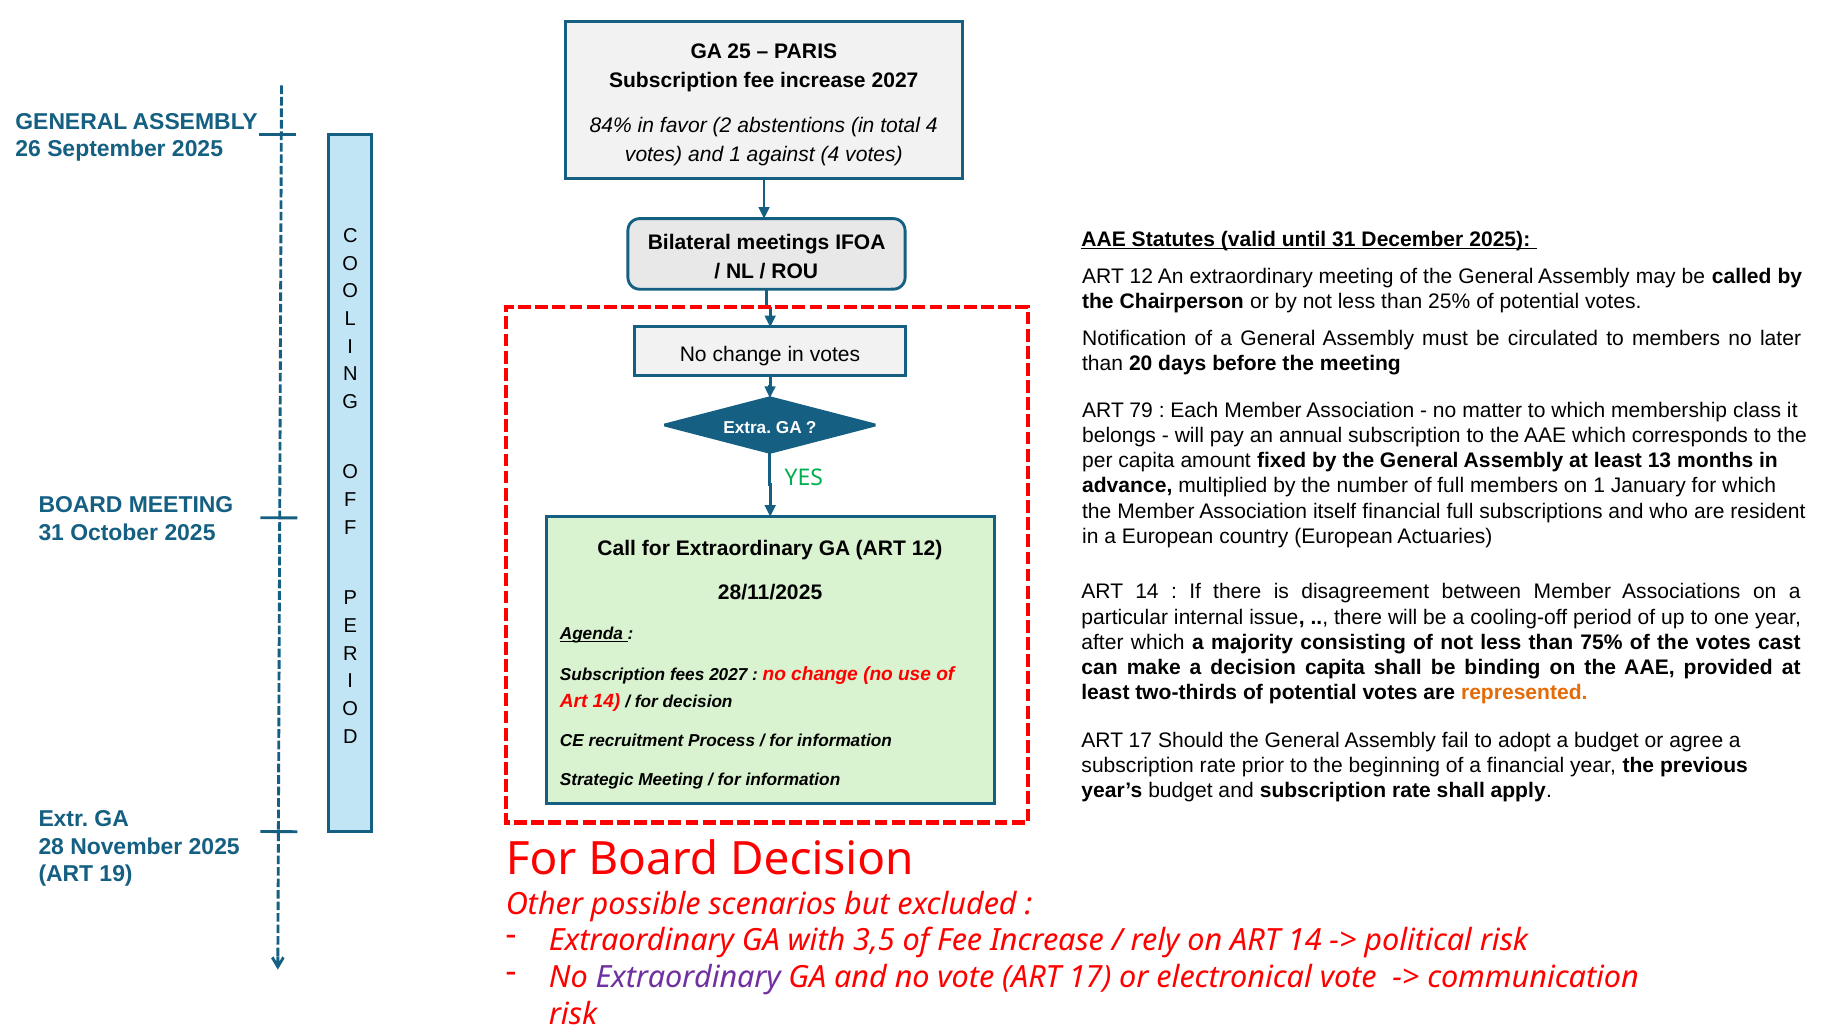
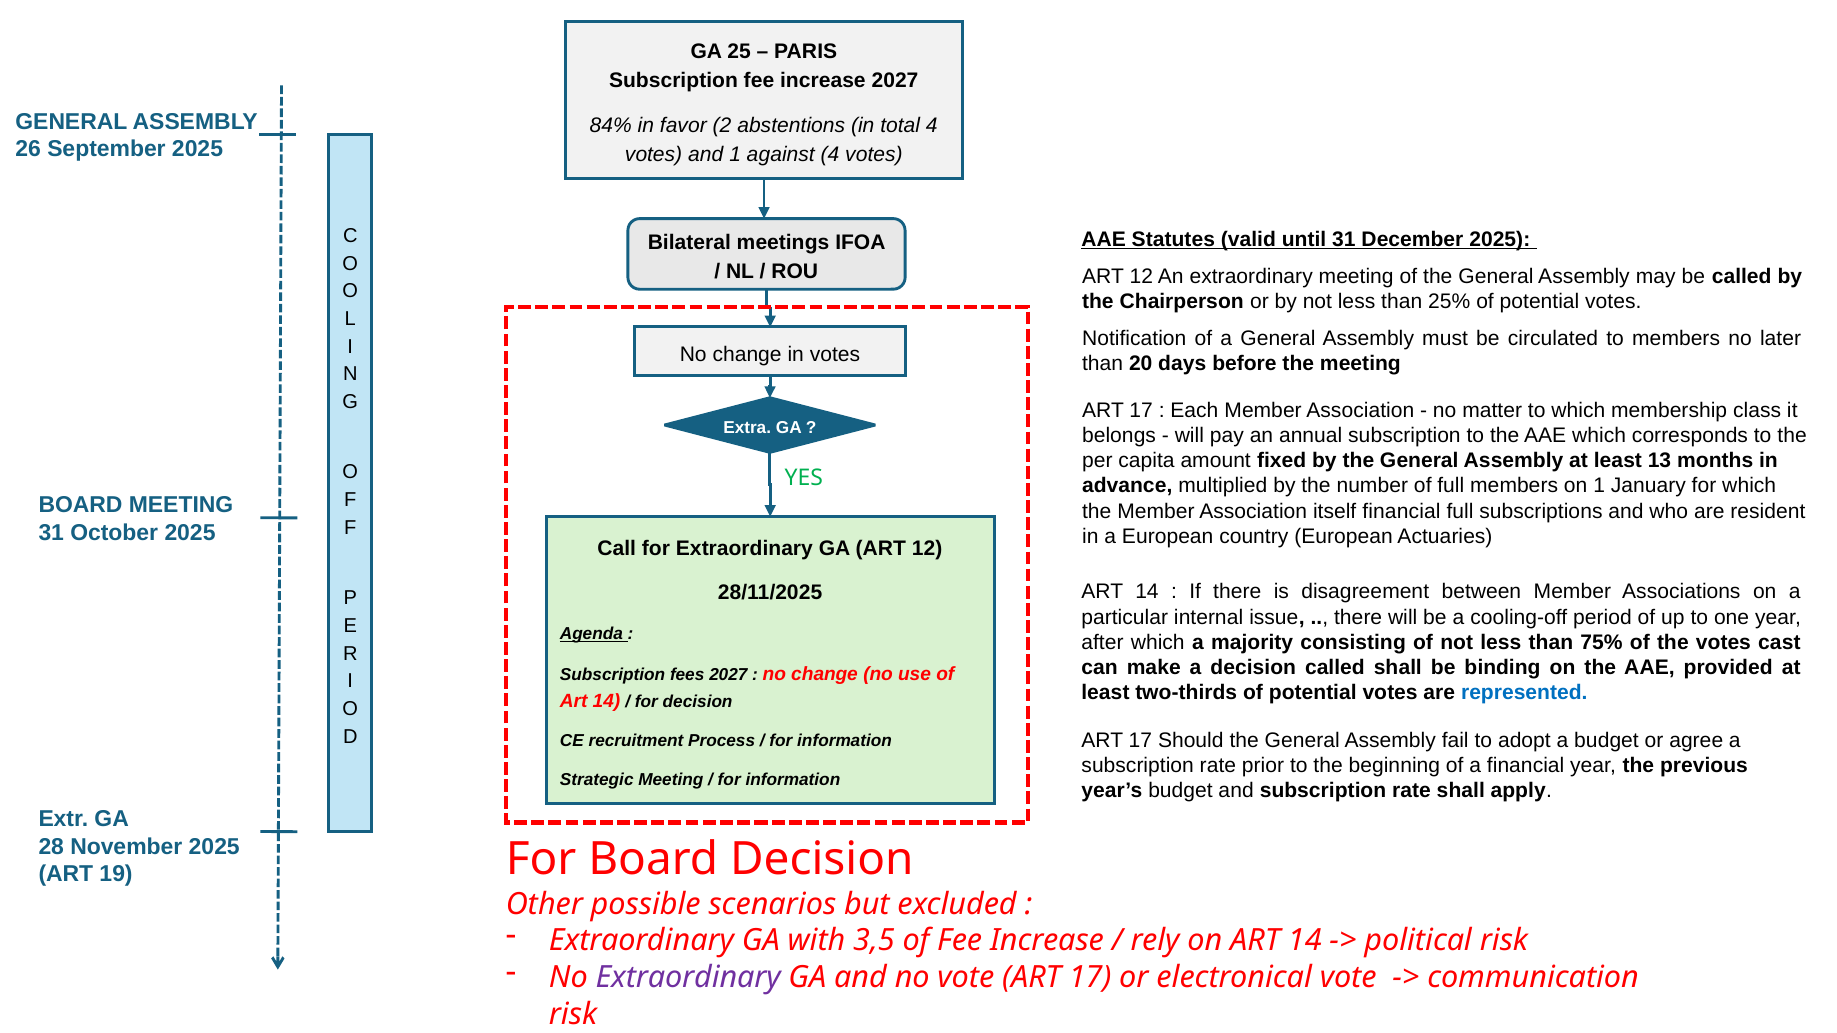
79 at (1141, 410): 79 -> 17
decision capita: capita -> called
represented colour: orange -> blue
